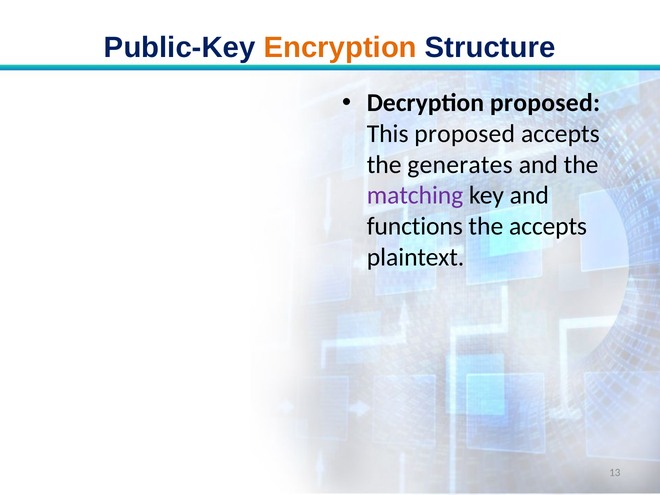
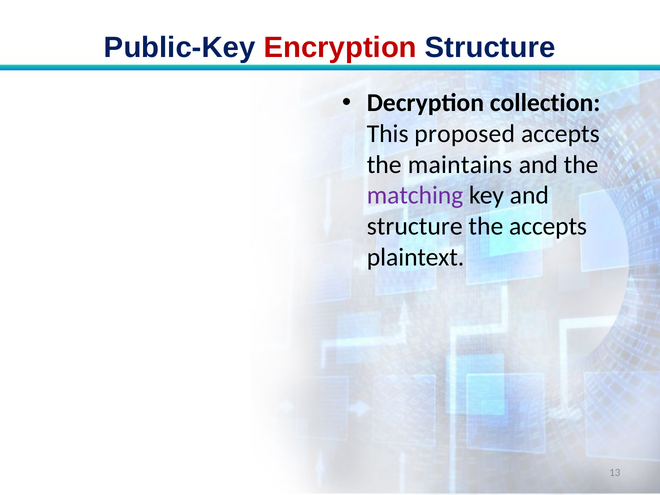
Encryption colour: orange -> red
Decryption proposed: proposed -> collection
generates: generates -> maintains
functions at (415, 226): functions -> structure
